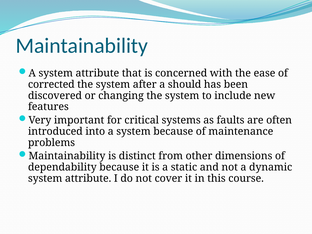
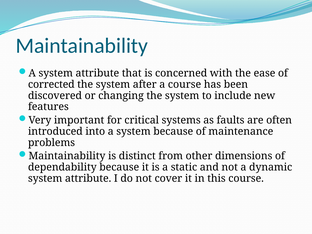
a should: should -> course
